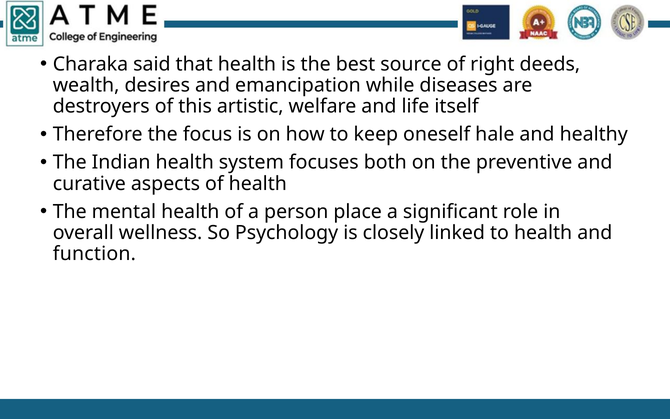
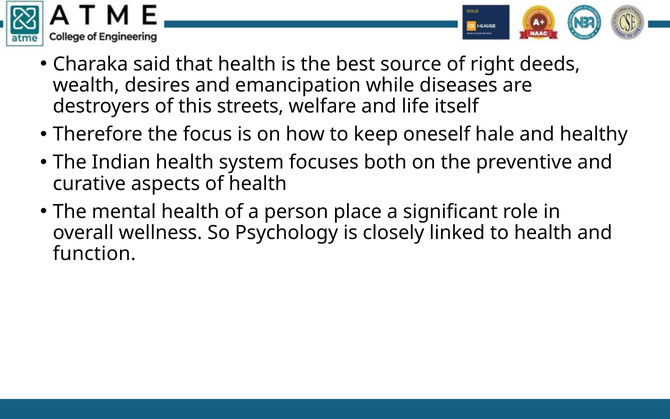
artistic: artistic -> streets
